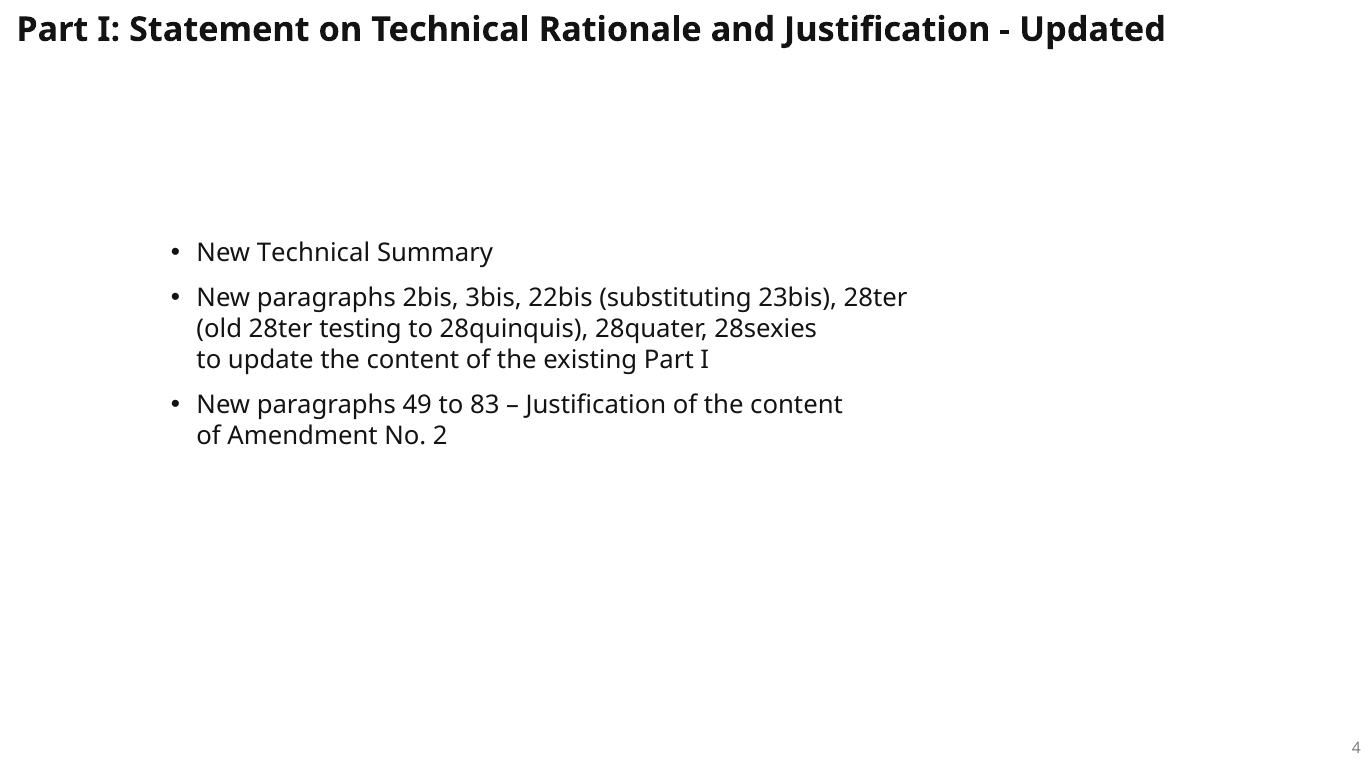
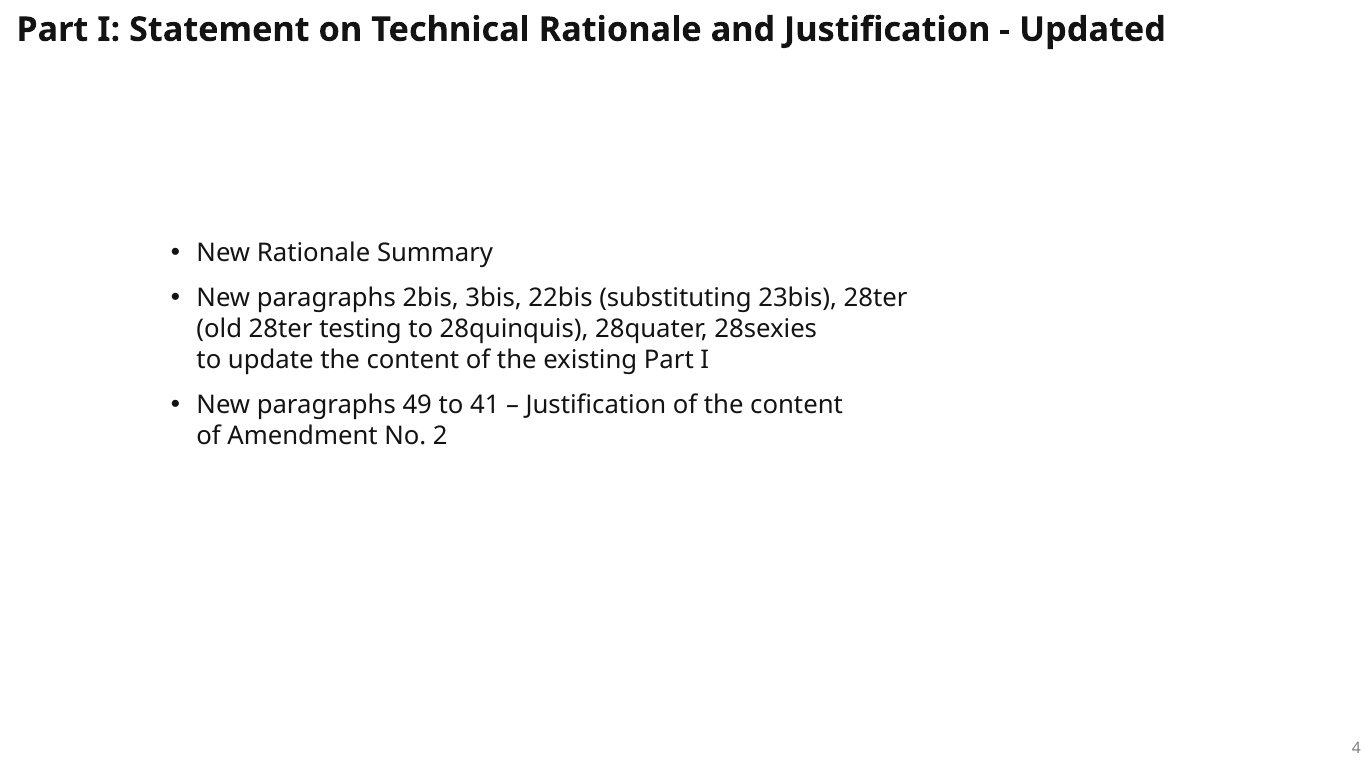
New Technical: Technical -> Rationale
83: 83 -> 41
